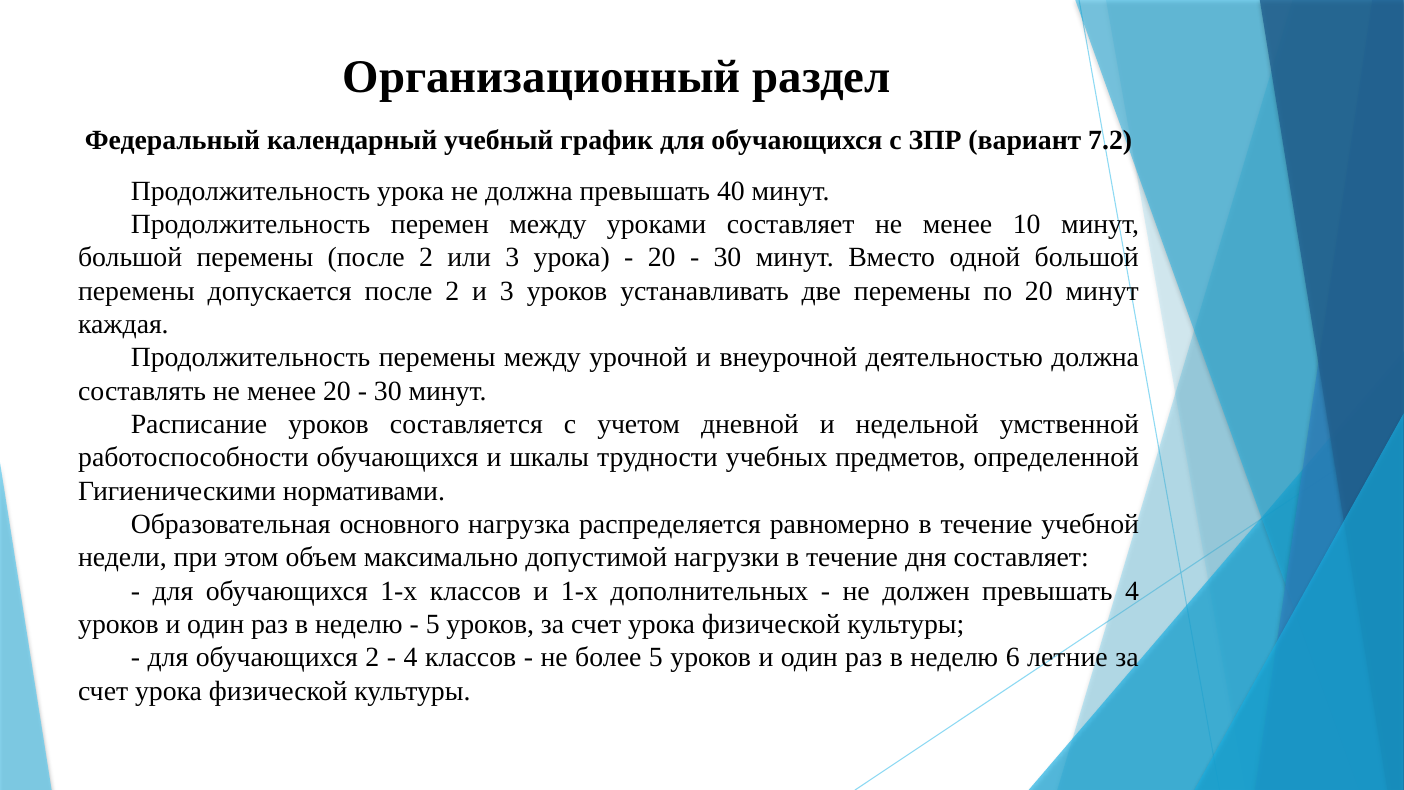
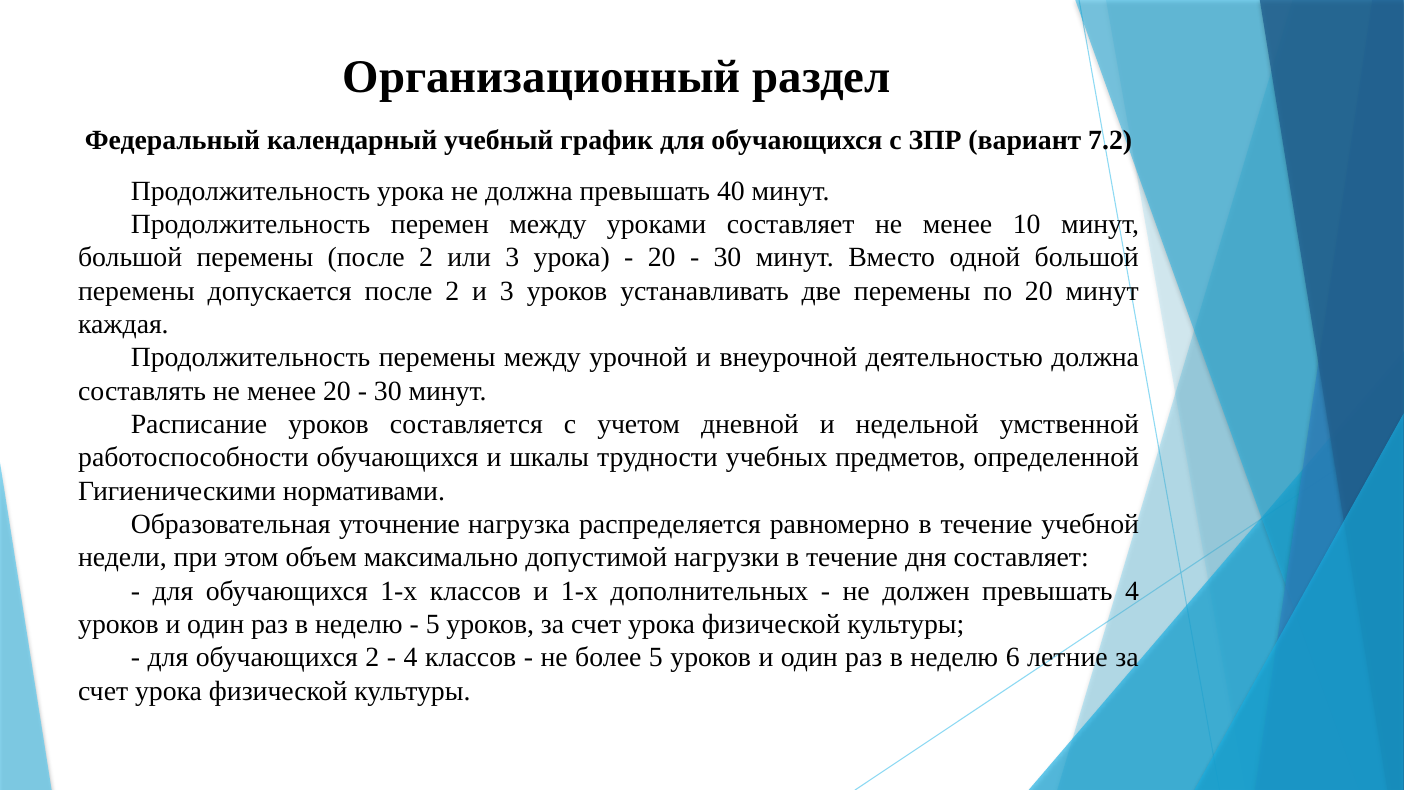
основного: основного -> уточнение
